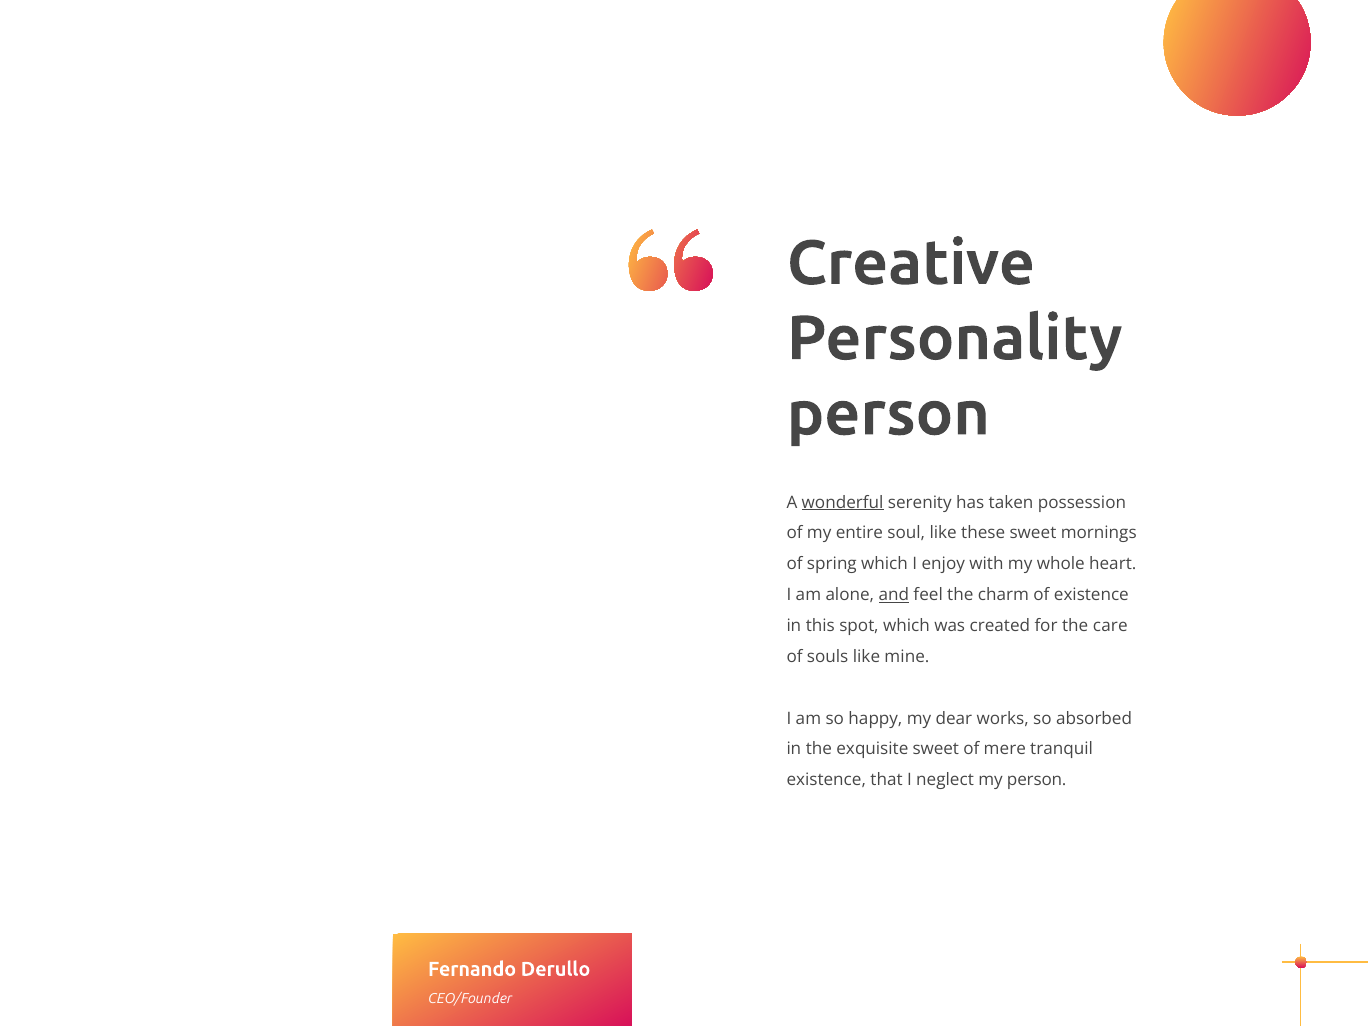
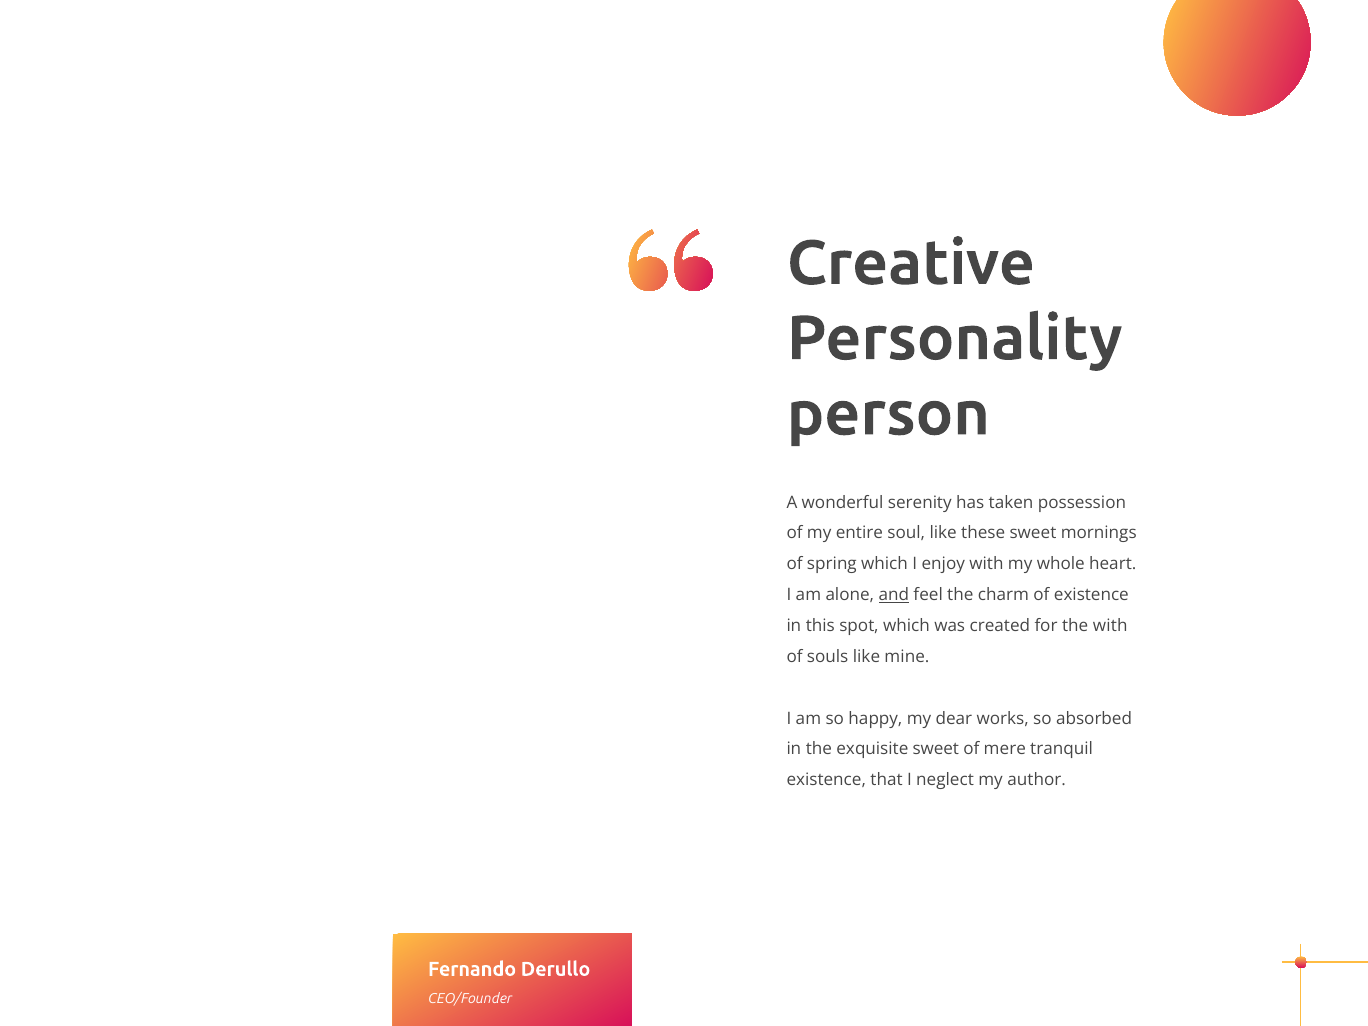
wonderful underline: present -> none
the care: care -> with
my person: person -> author
